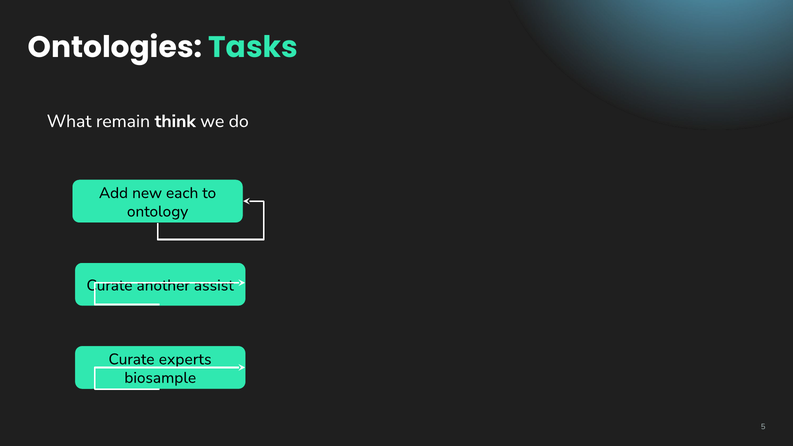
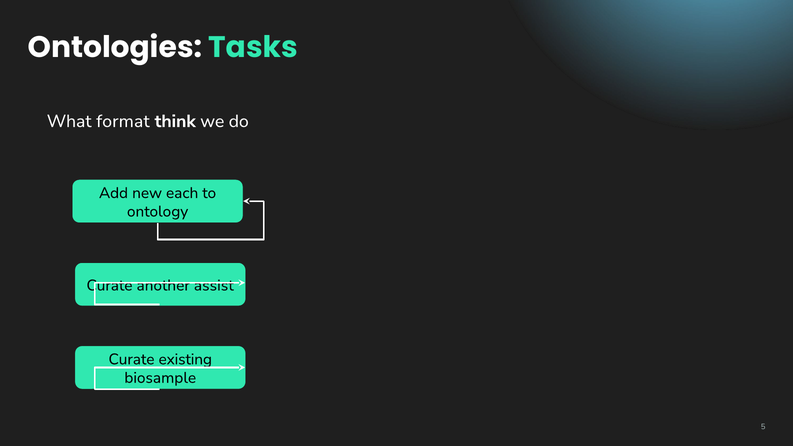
remain: remain -> format
experts: experts -> existing
